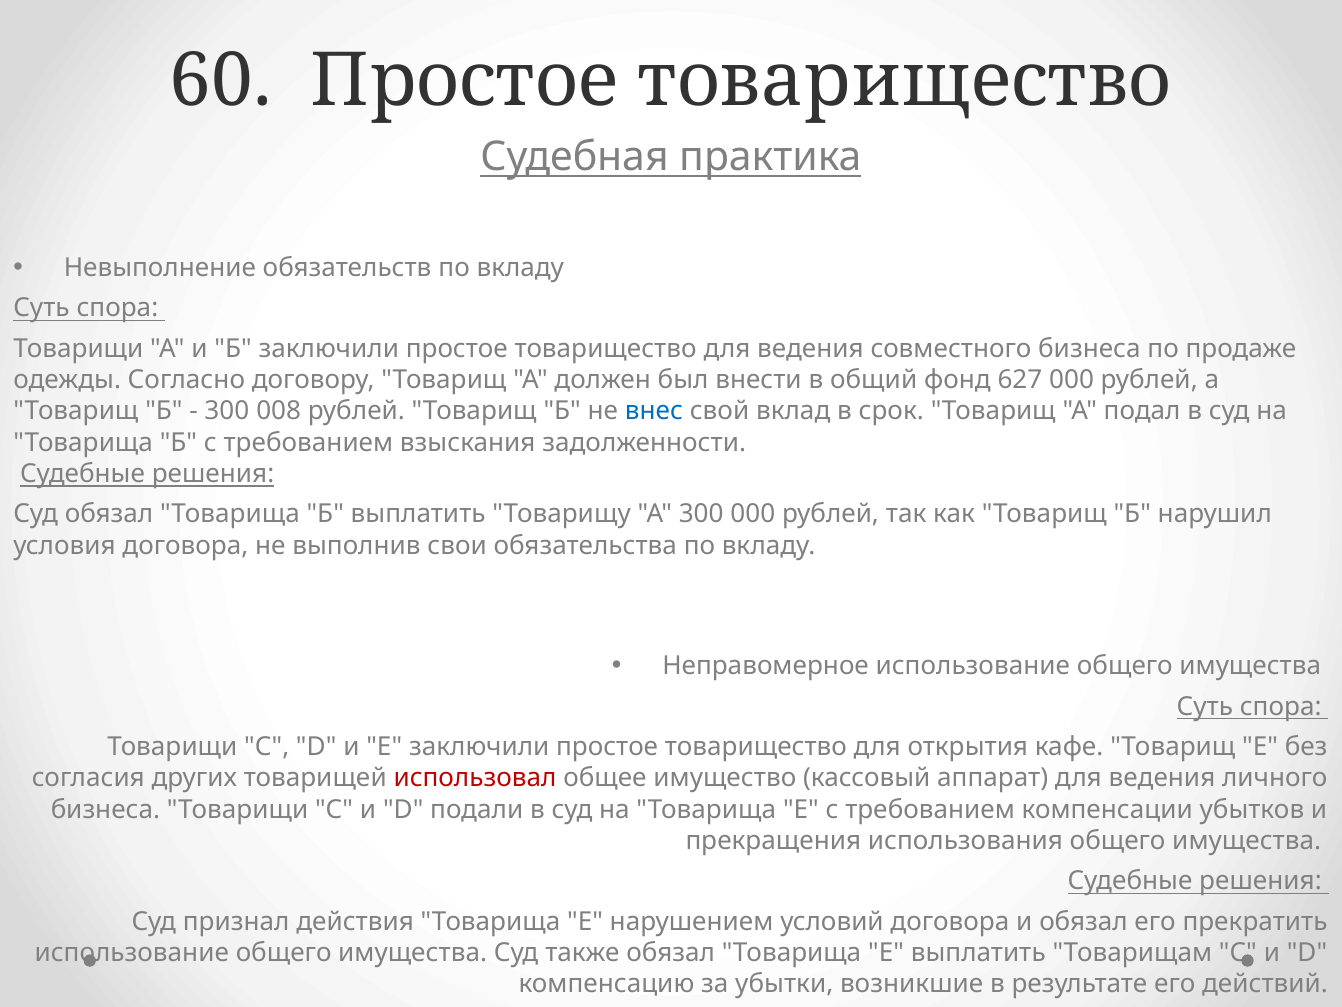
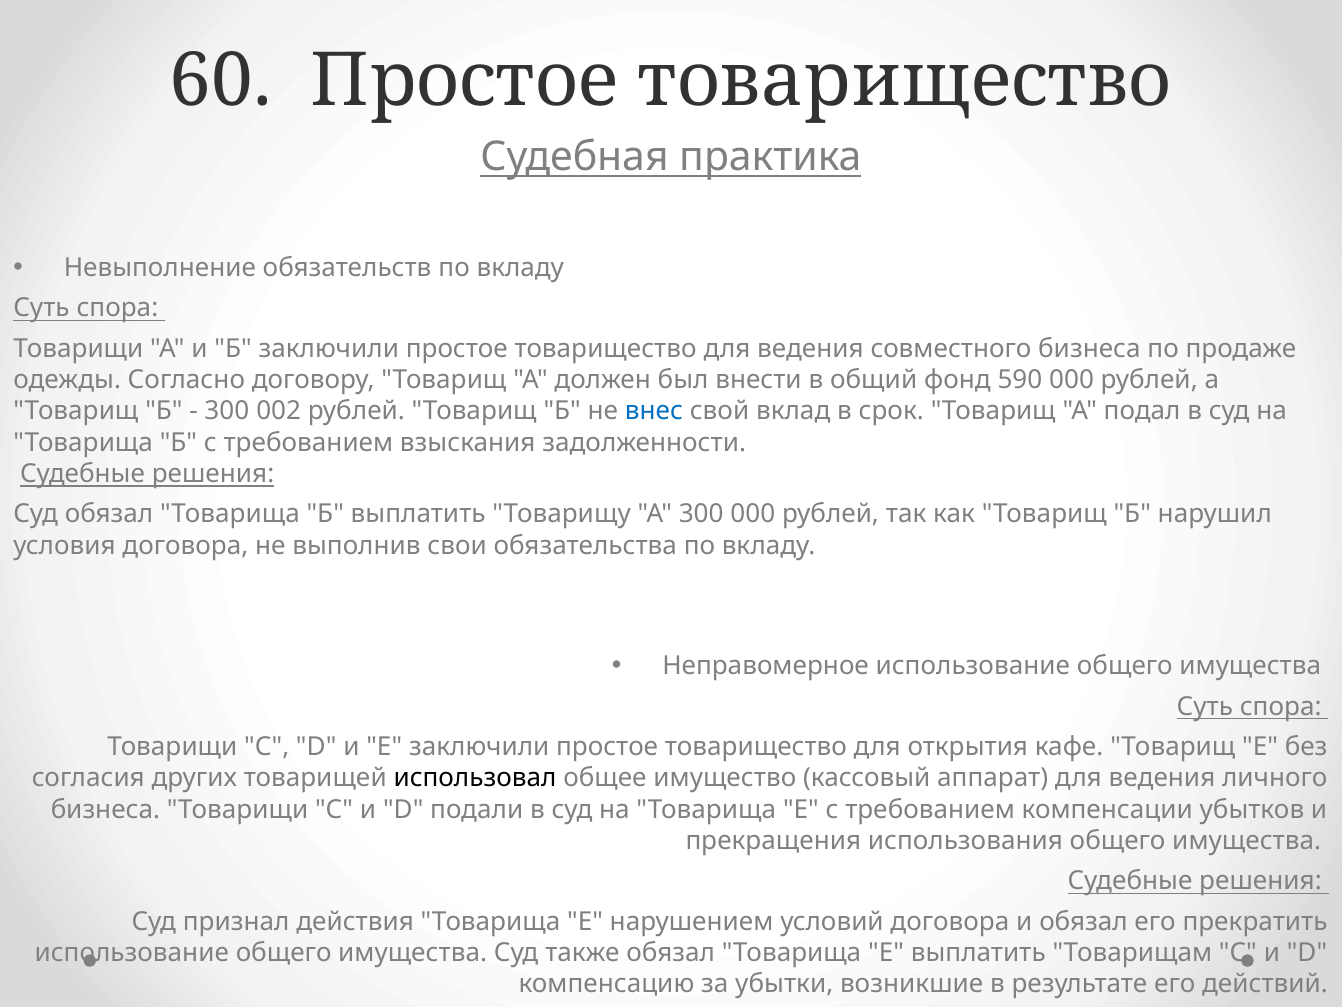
627: 627 -> 590
008: 008 -> 002
использовал colour: red -> black
